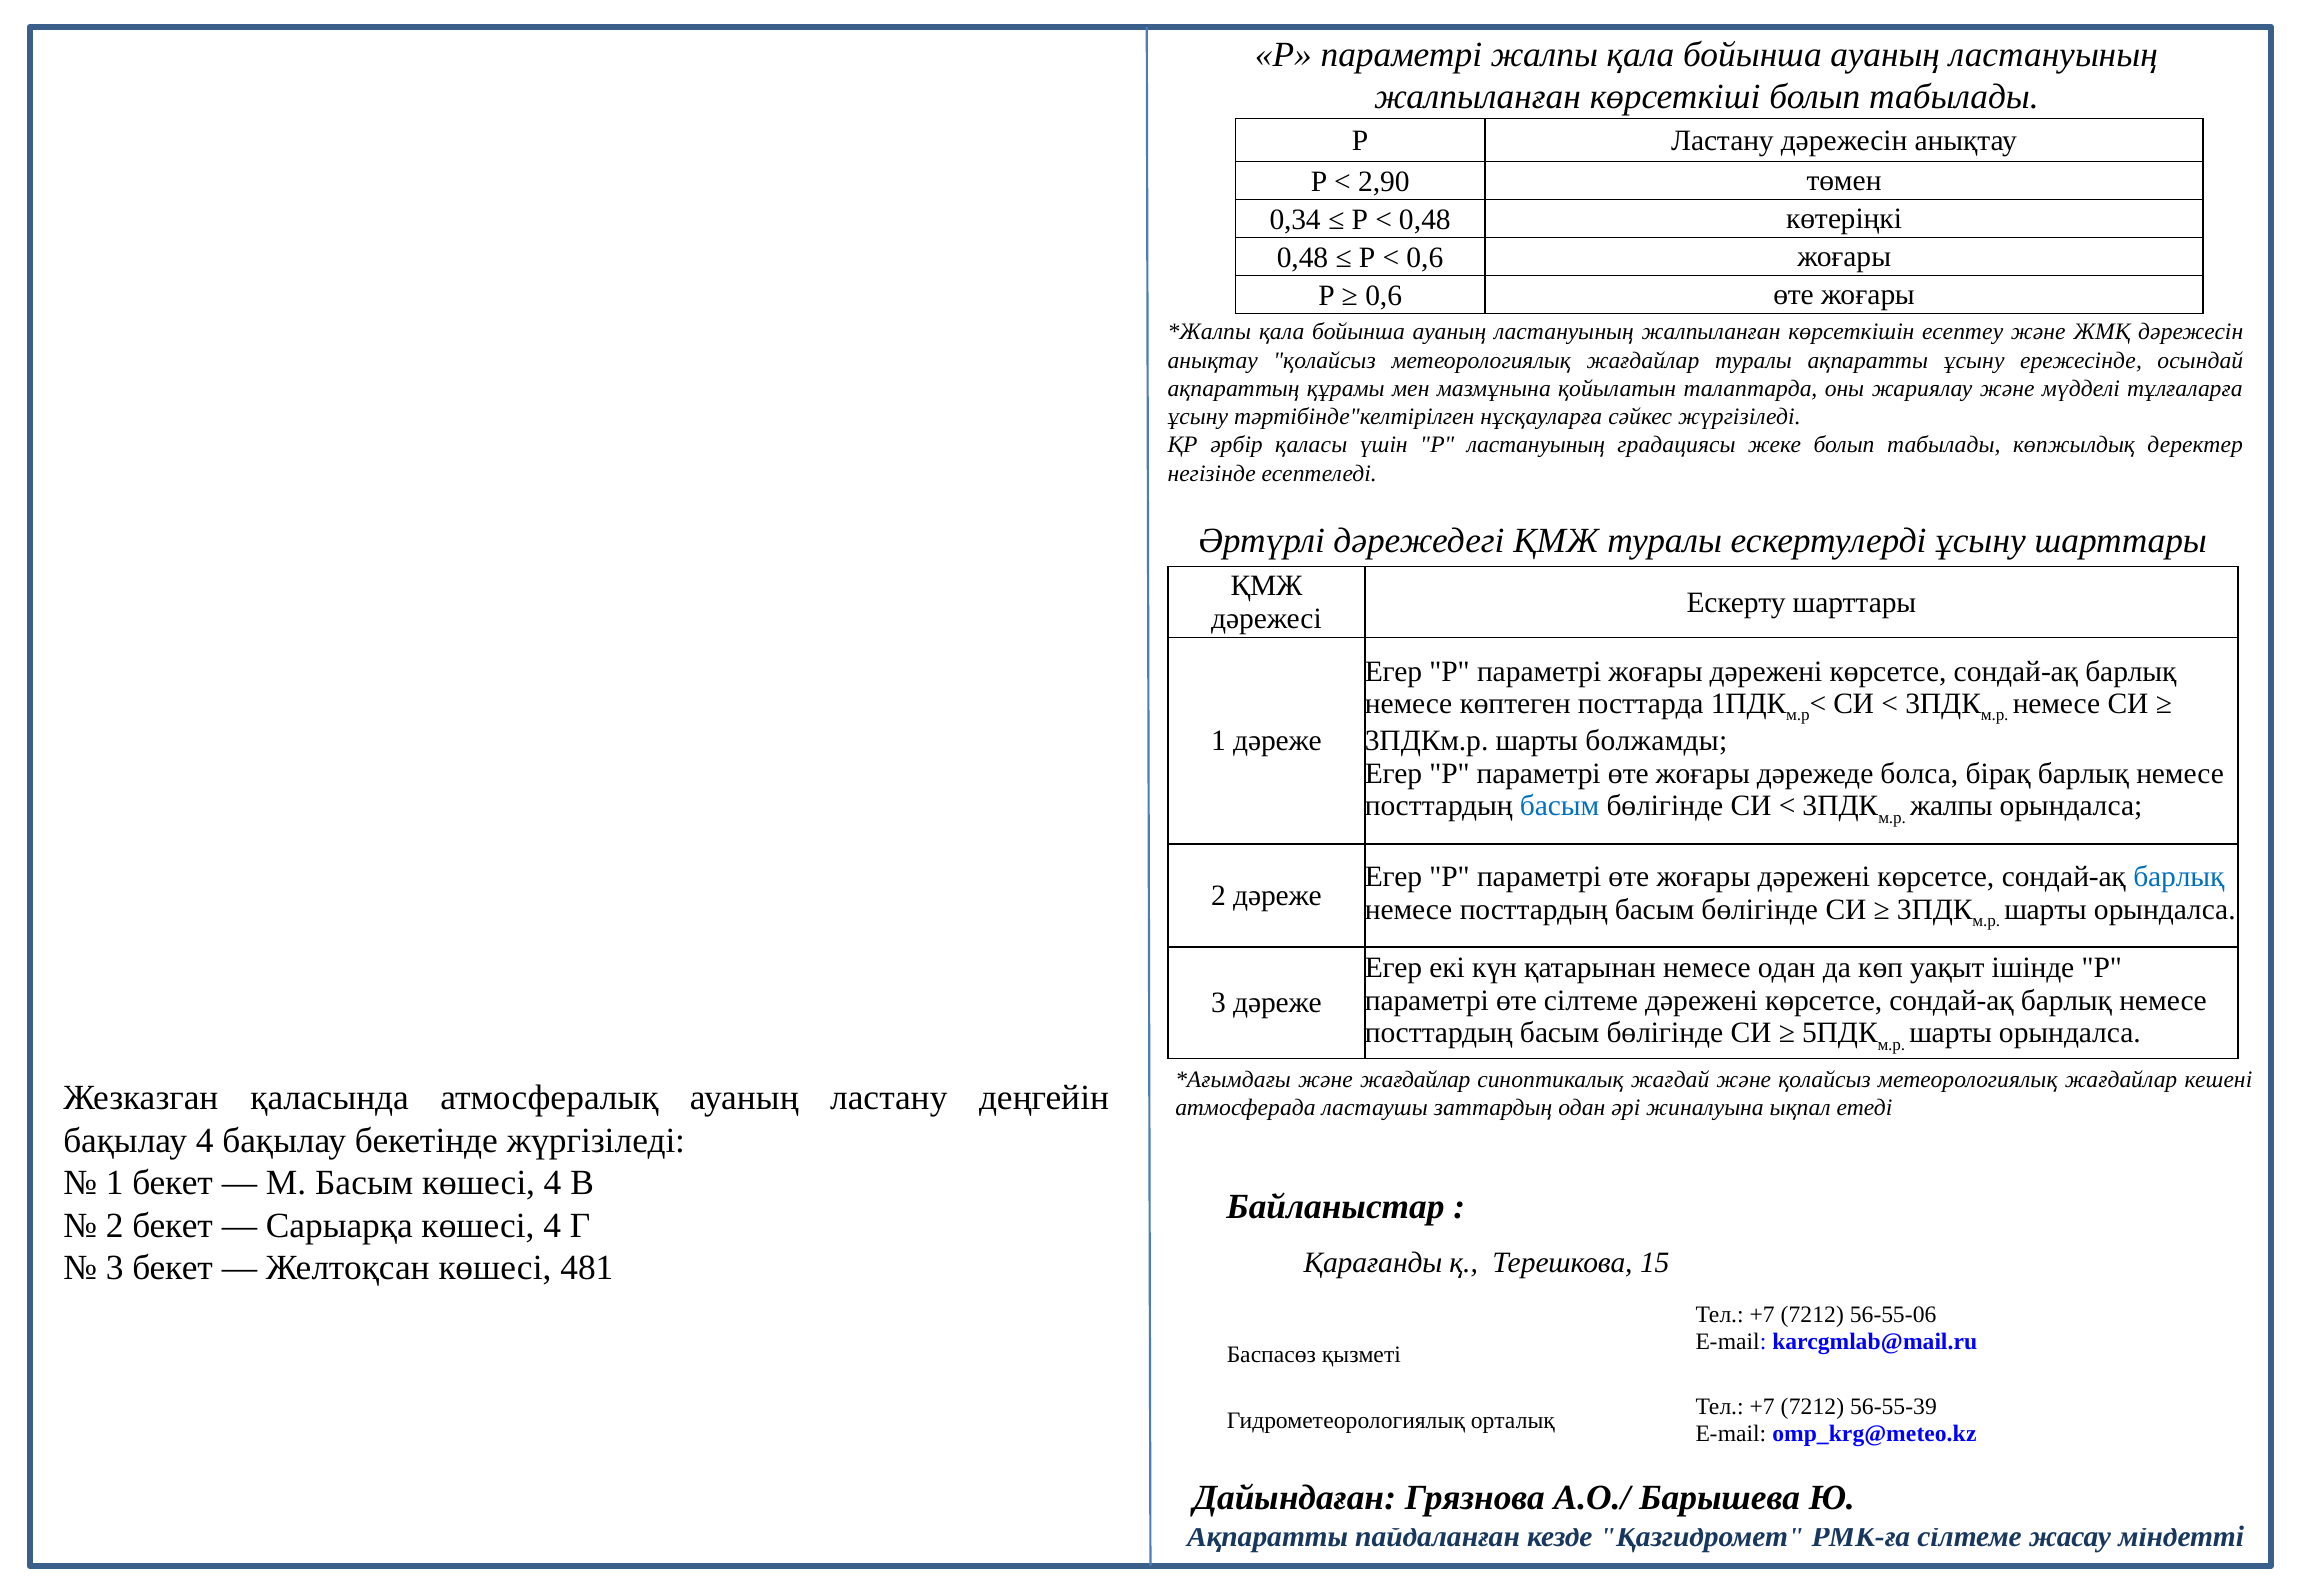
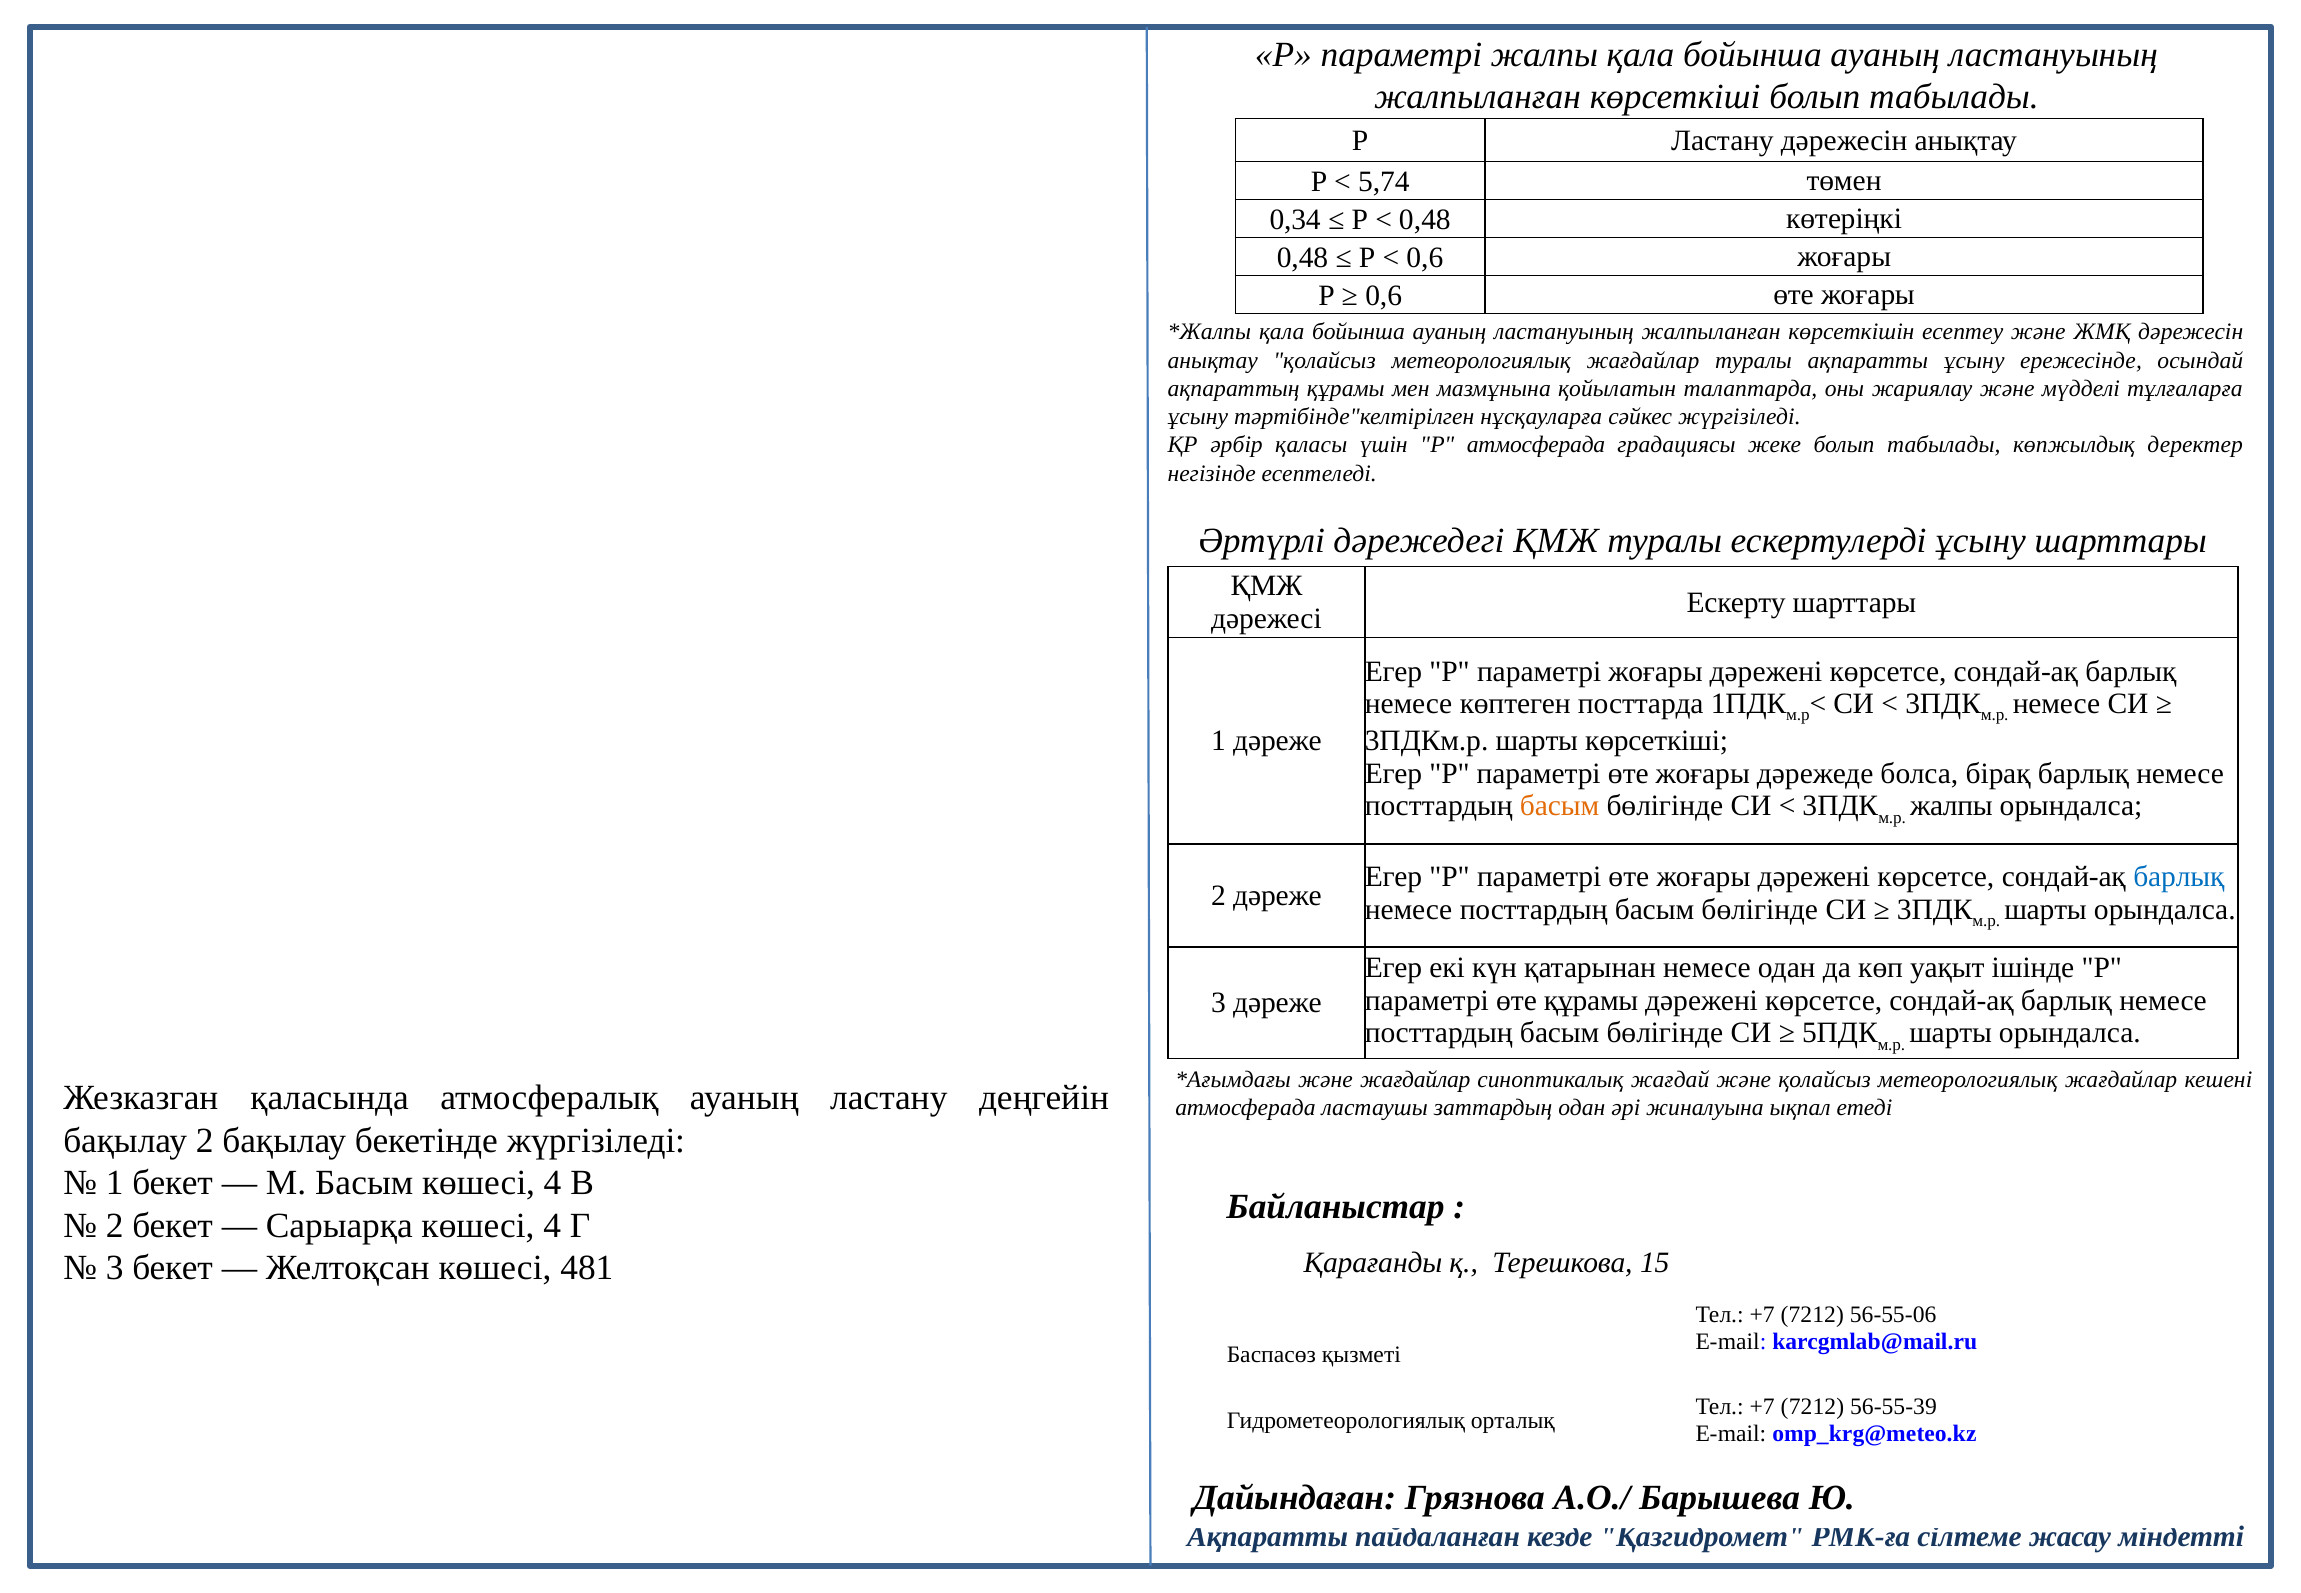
2,90: 2,90 -> 5,74
Р ластануының: ластануының -> атмосферада
шарты болжамды: болжамды -> көрсеткіші
басым at (1560, 806) colour: blue -> orange
өте сілтеме: сілтеме -> құрамы
бақылау 4: 4 -> 2
